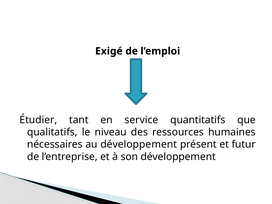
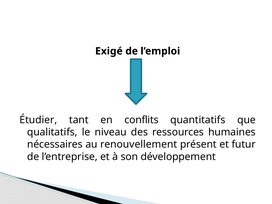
service: service -> conflits
au développement: développement -> renouvellement
